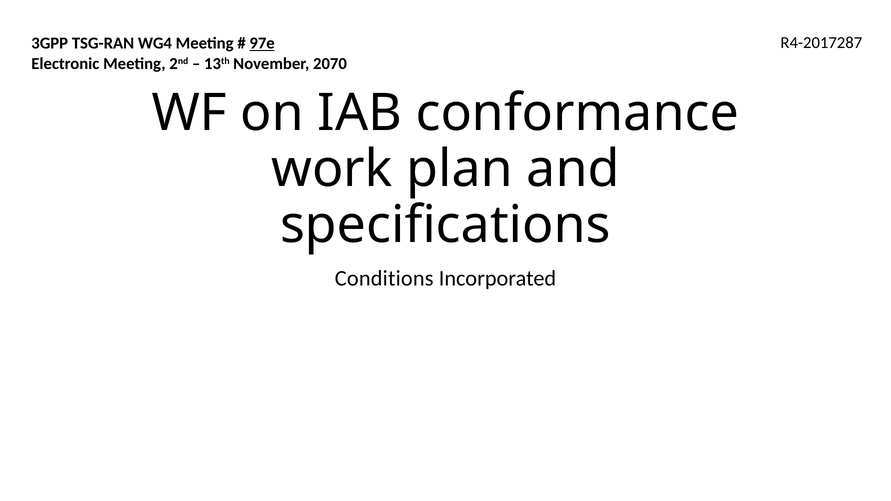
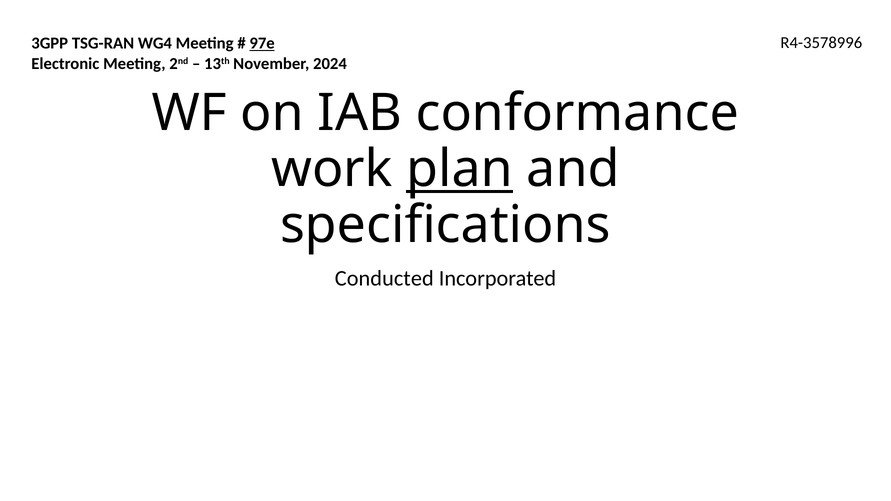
R4-2017287: R4-2017287 -> R4-3578996
2070: 2070 -> 2024
plan underline: none -> present
Conditions: Conditions -> Conducted
